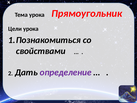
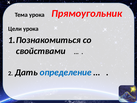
определение colour: purple -> blue
